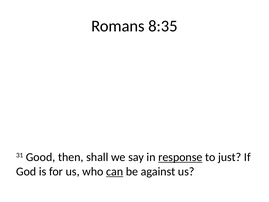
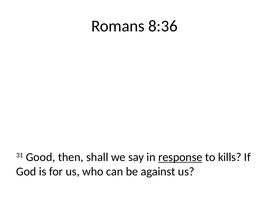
8:35: 8:35 -> 8:36
just: just -> kills
can underline: present -> none
